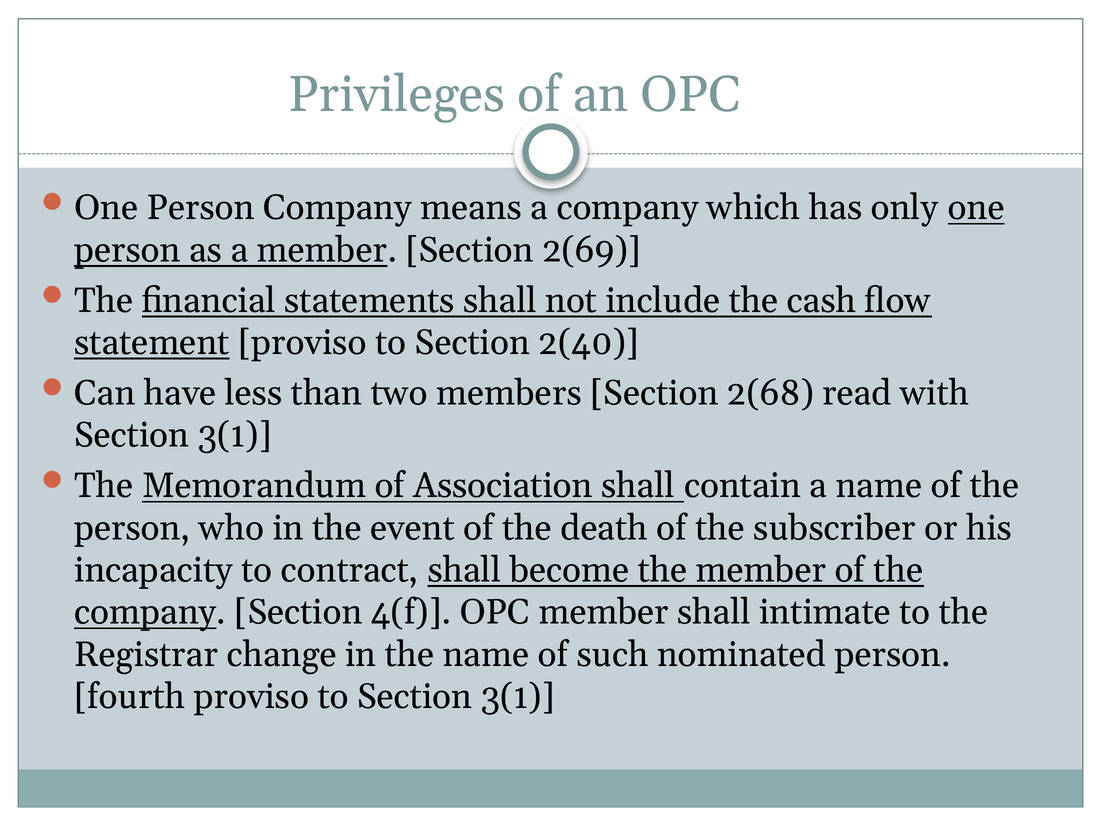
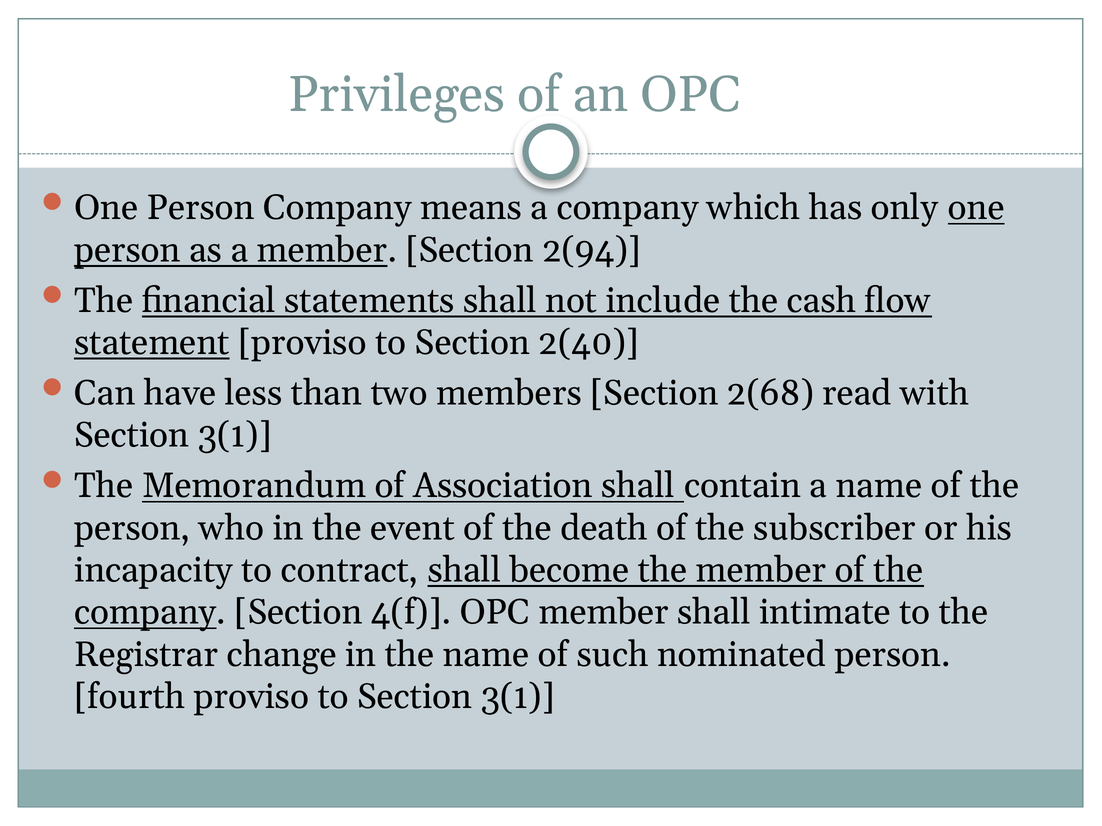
2(69: 2(69 -> 2(94
